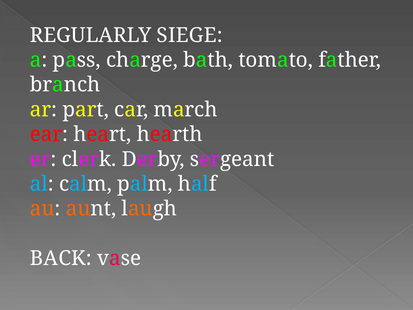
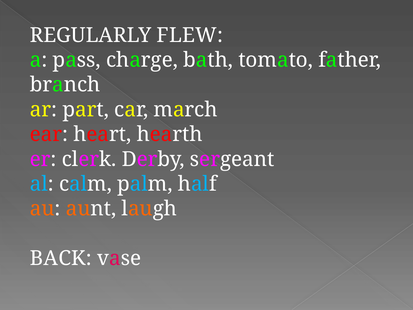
SIEGE: SIEGE -> FLEW
